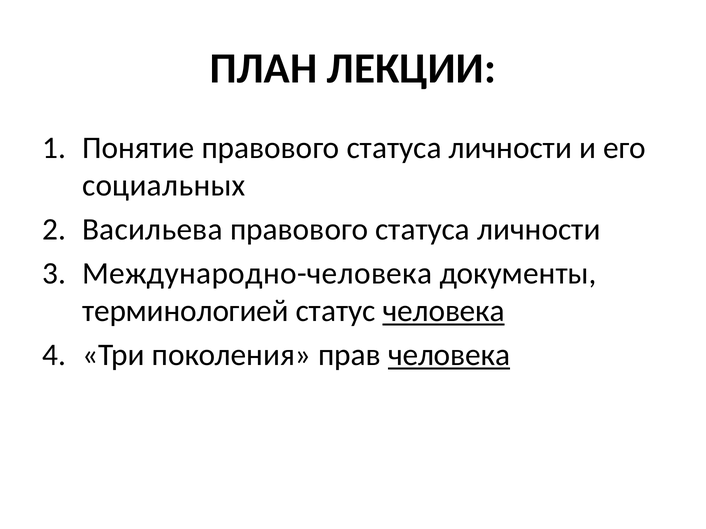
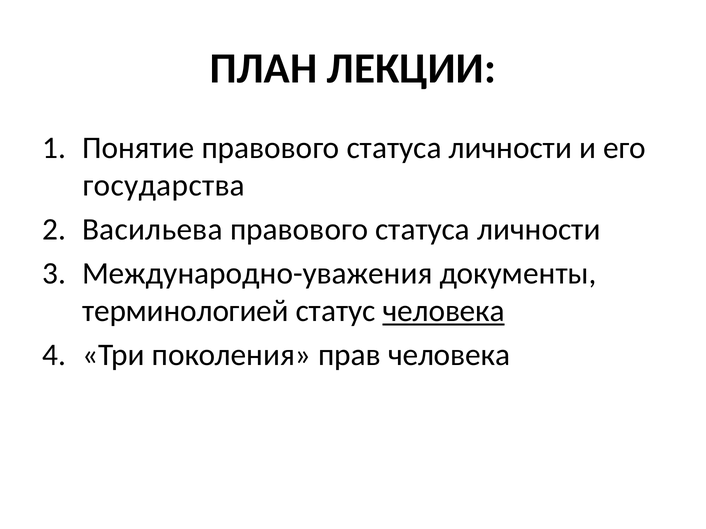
социальных: социальных -> государства
Международно-человека: Международно-человека -> Международно-уважения
человека at (449, 355) underline: present -> none
